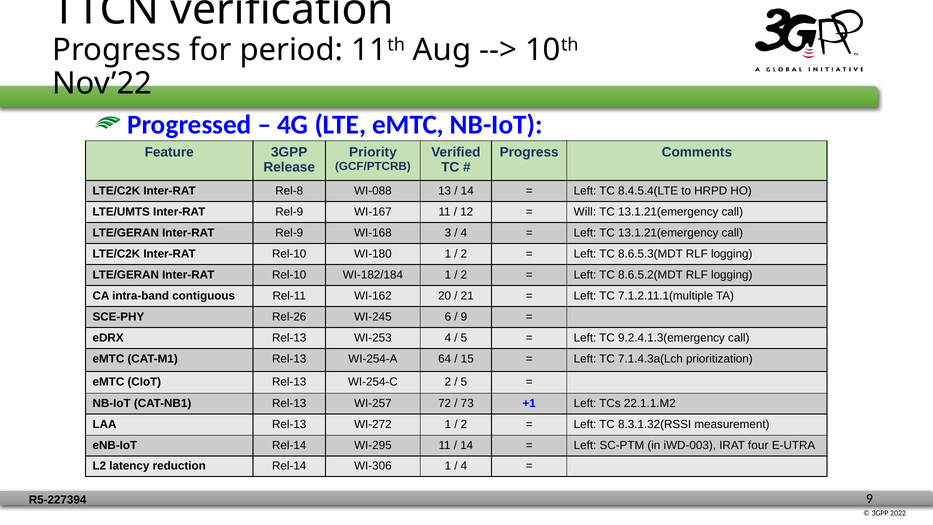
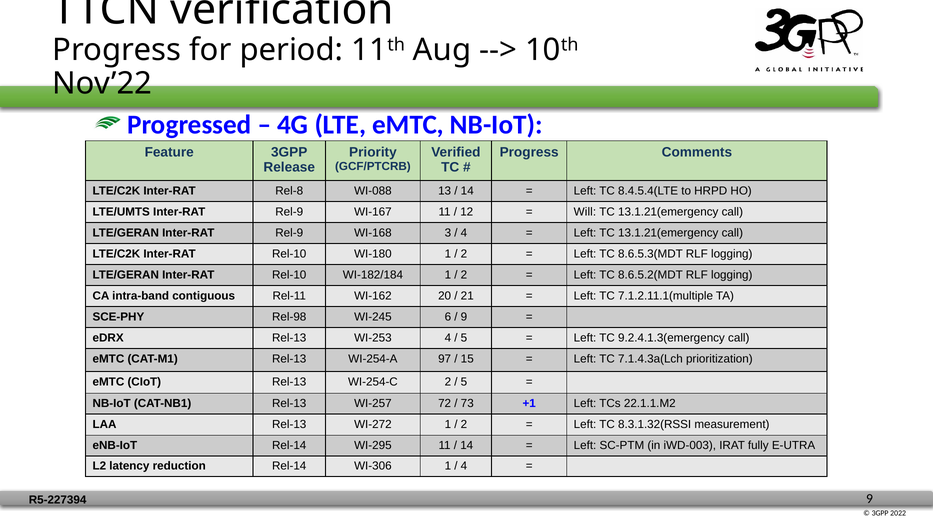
Rel-26: Rel-26 -> Rel-98
64: 64 -> 97
four: four -> fully
